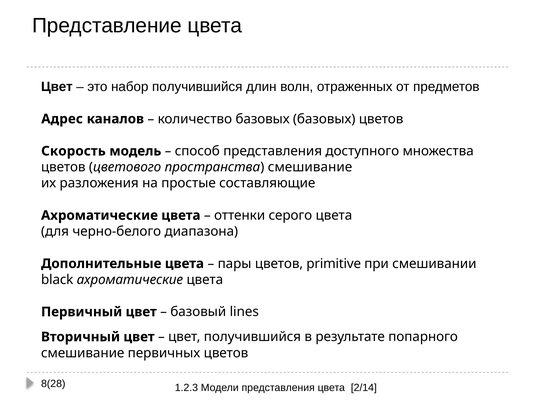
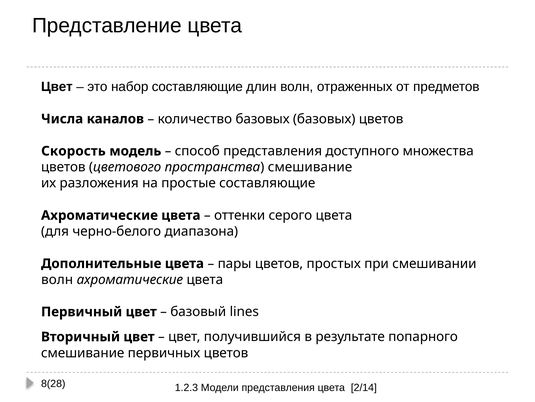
набор получившийся: получившийся -> составляющие
Адрес: Адрес -> Числа
primitive: primitive -> простых
black at (57, 279): black -> волн
